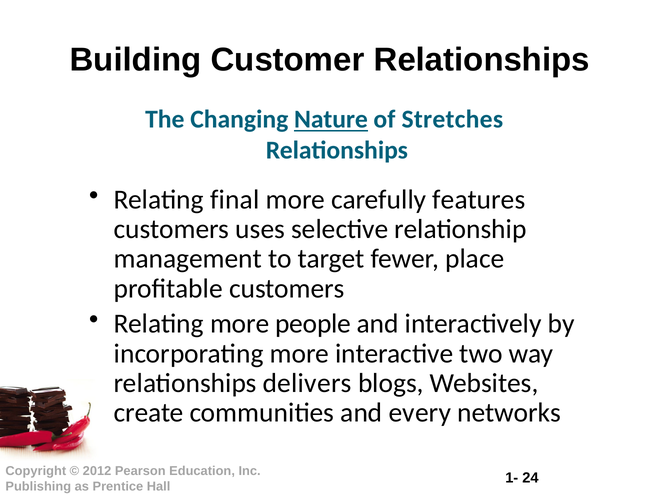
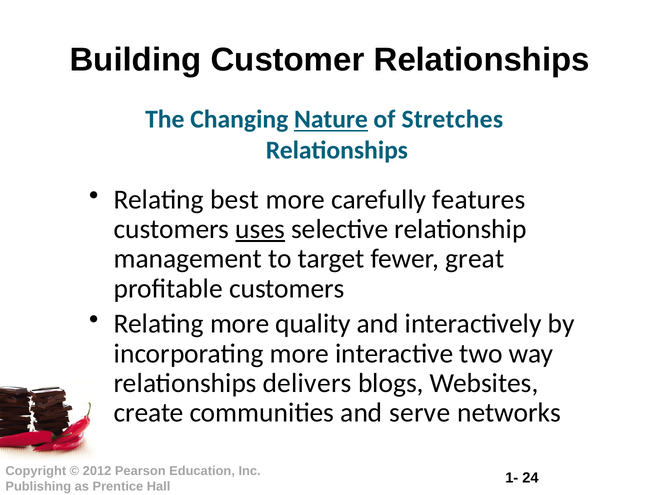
final: final -> best
uses underline: none -> present
place: place -> great
people: people -> quality
every: every -> serve
